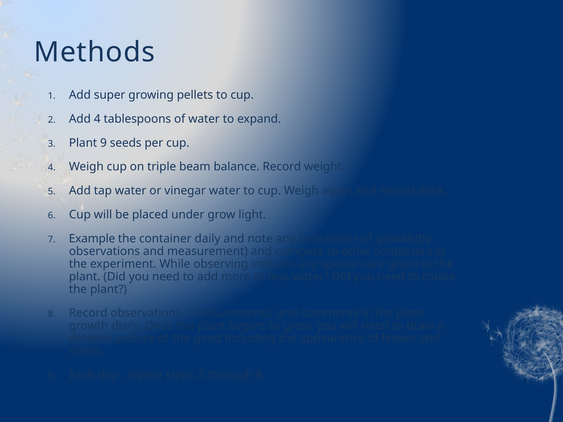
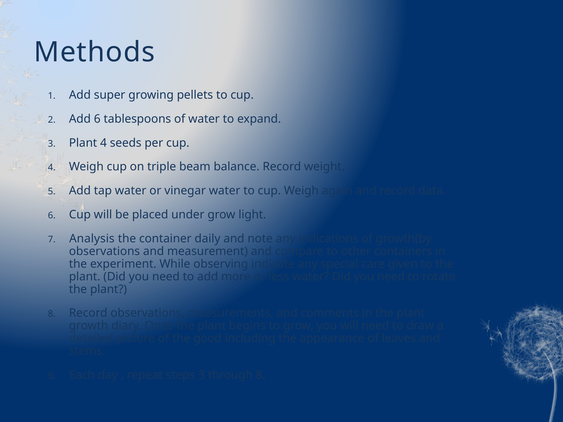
Add 4: 4 -> 6
Plant 9: 9 -> 4
Example: Example -> Analysis
